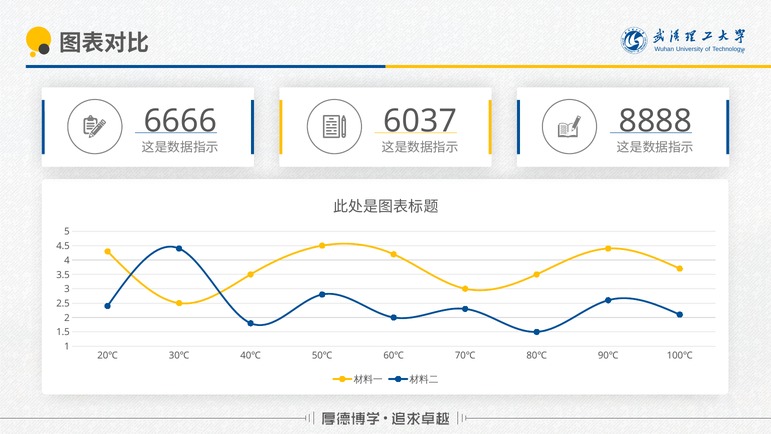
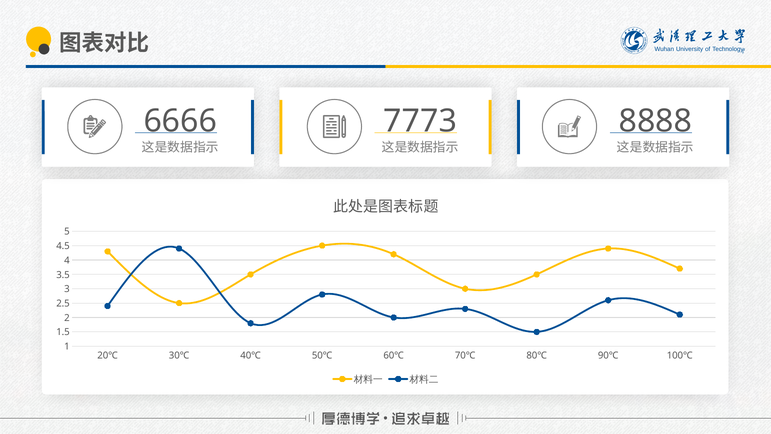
6037: 6037 -> 7773
